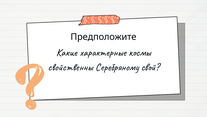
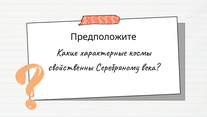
свой: свой -> века
